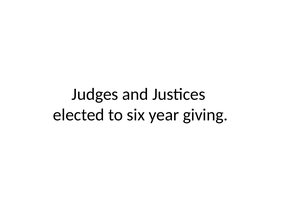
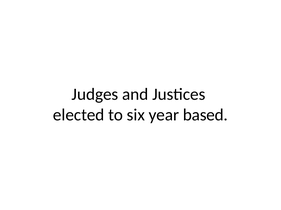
giving: giving -> based
